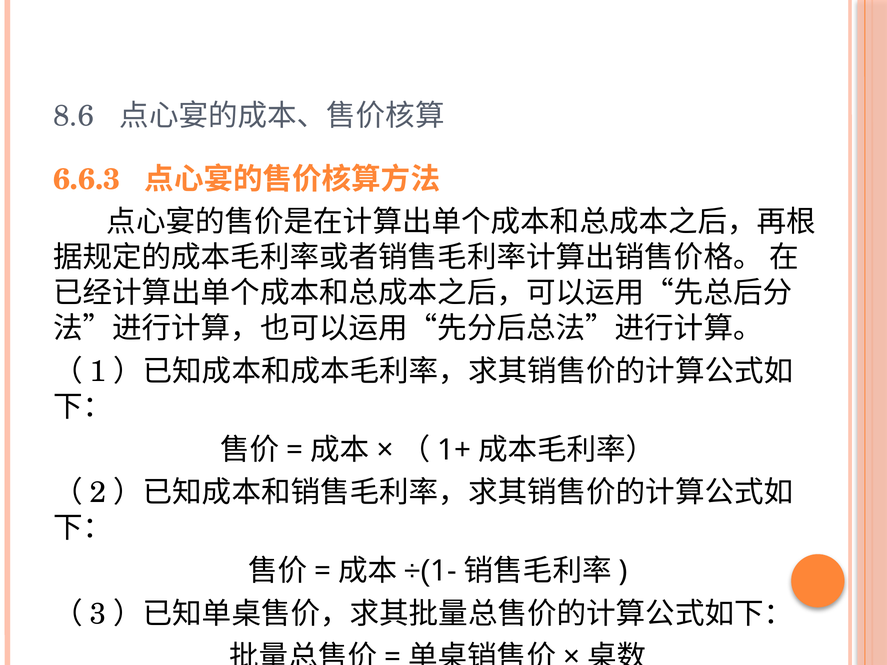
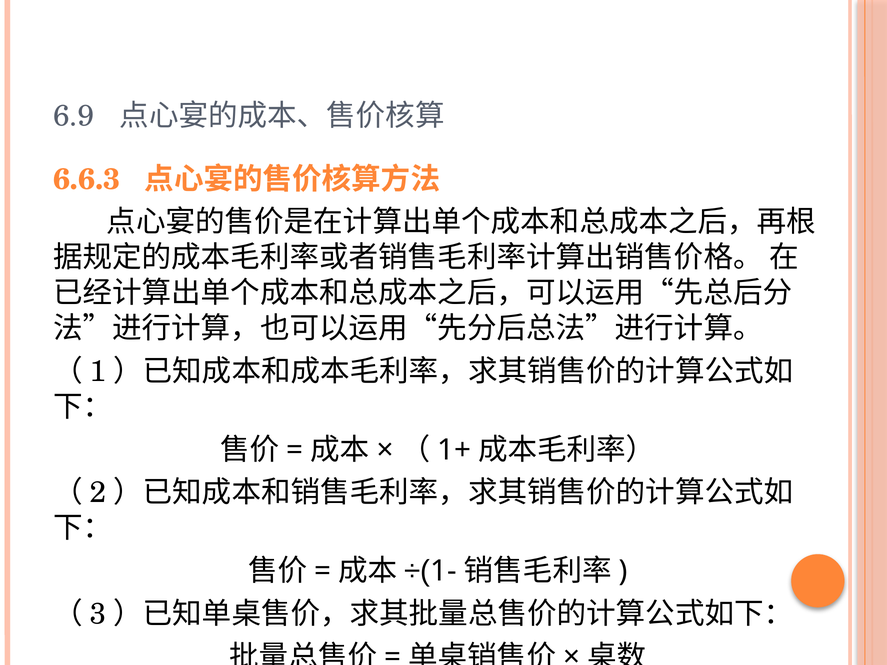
8.6: 8.6 -> 6.9
